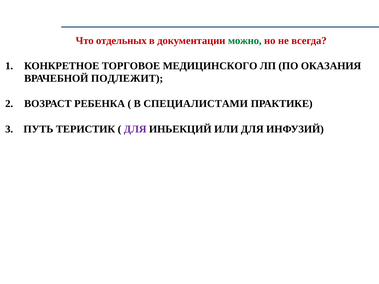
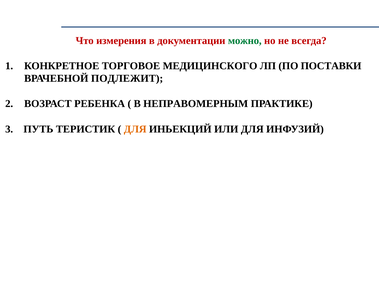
отдельных: отдельных -> измерения
ОКАЗАНИЯ: ОКАЗАНИЯ -> ПОСТАВКИ
СПЕЦИАЛИСТАМИ: СПЕЦИАЛИСТАМИ -> НЕПРАВОМЕРНЫМ
ДЛЯ at (135, 129) colour: purple -> orange
